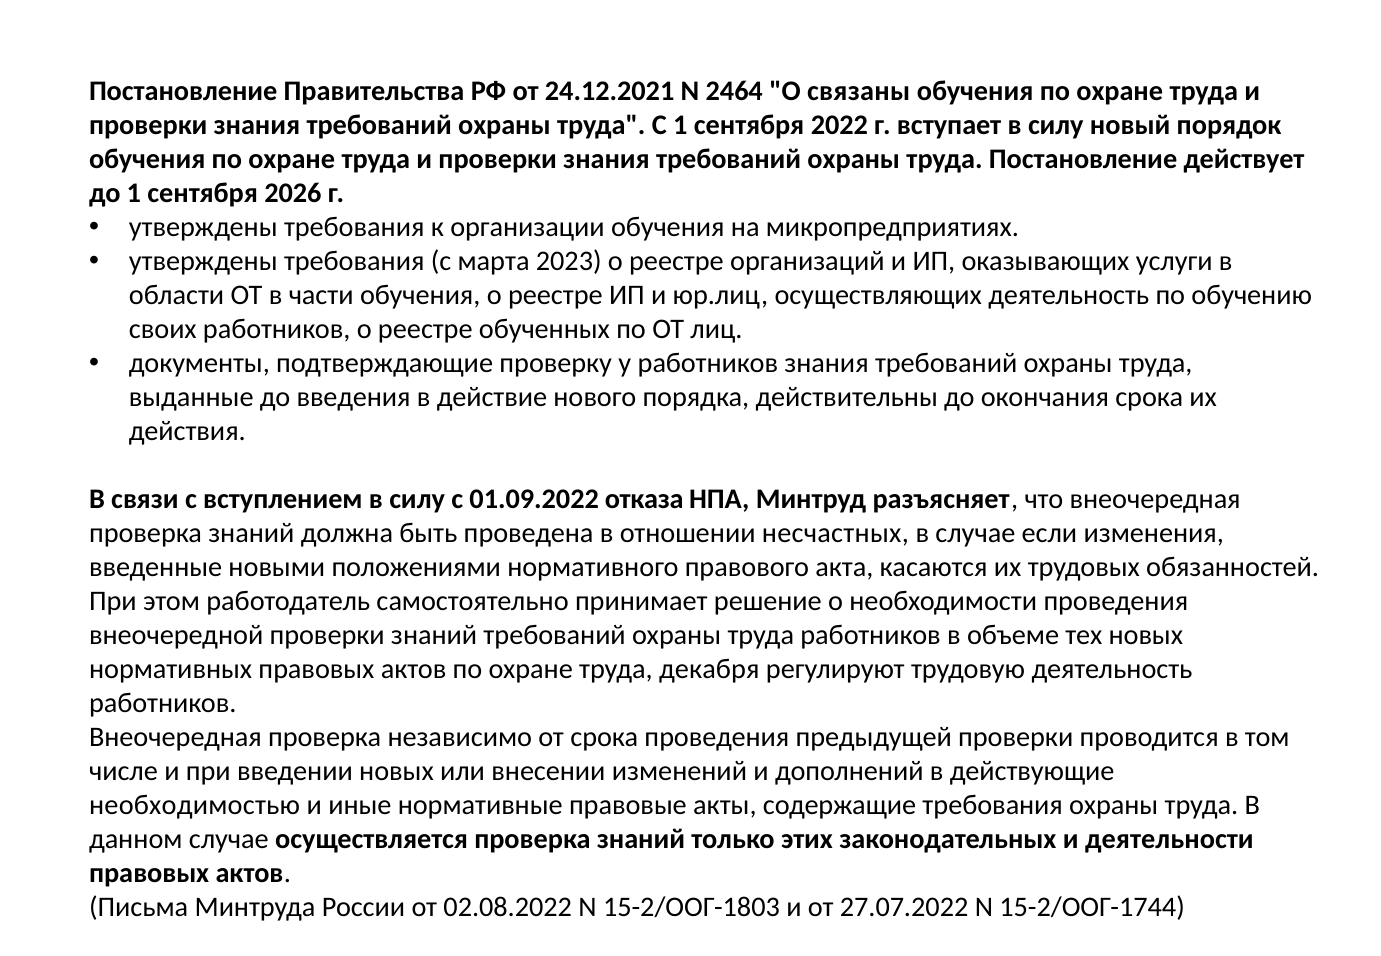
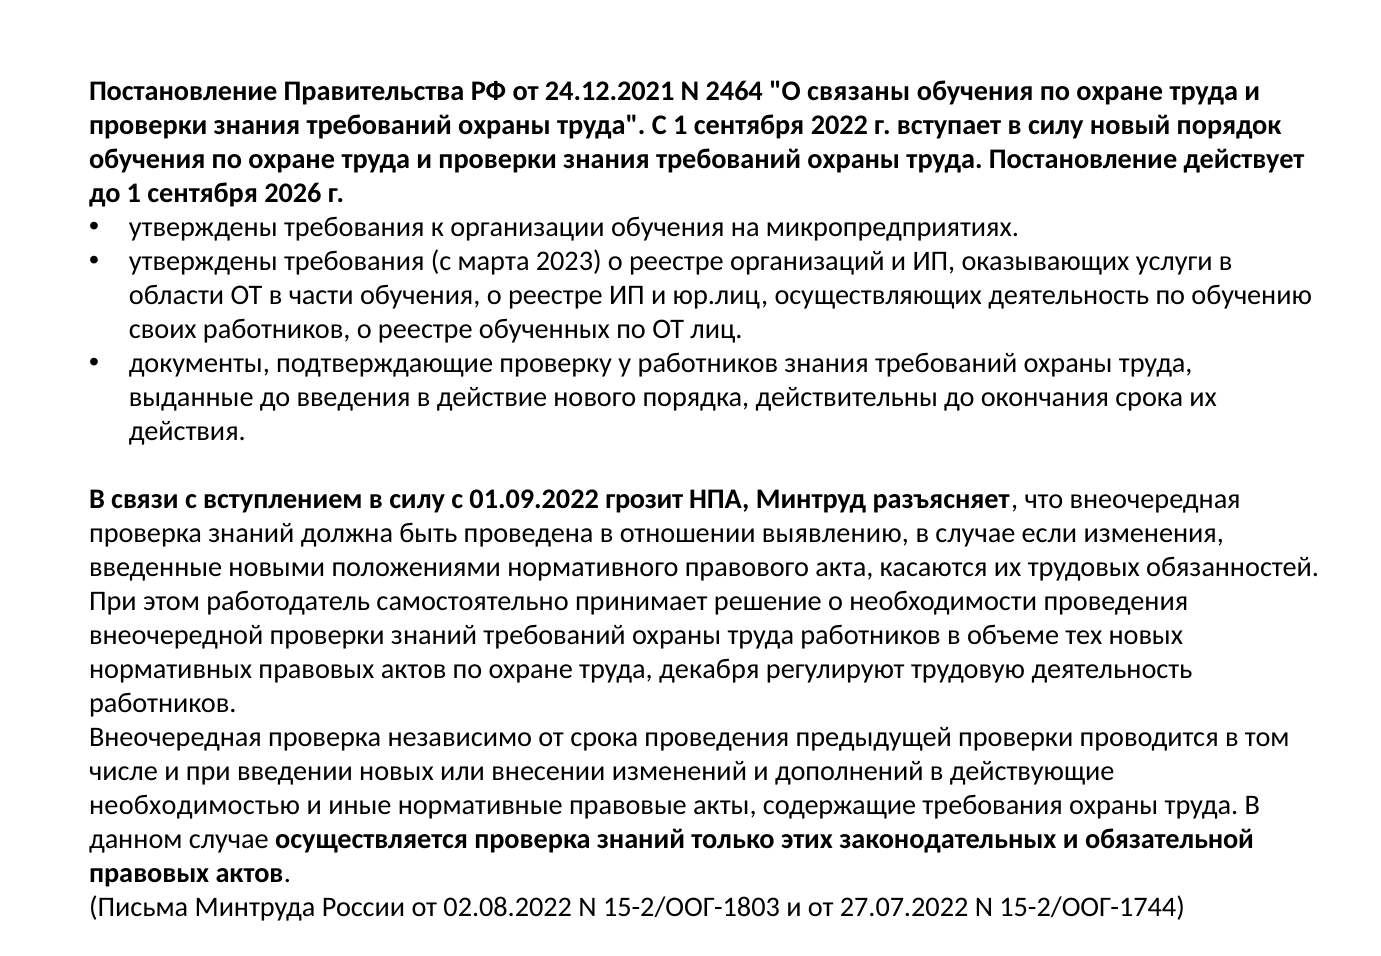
отказа: отказа -> грозит
несчастных: несчастных -> выявлению
деятельности: деятельности -> обязательной
